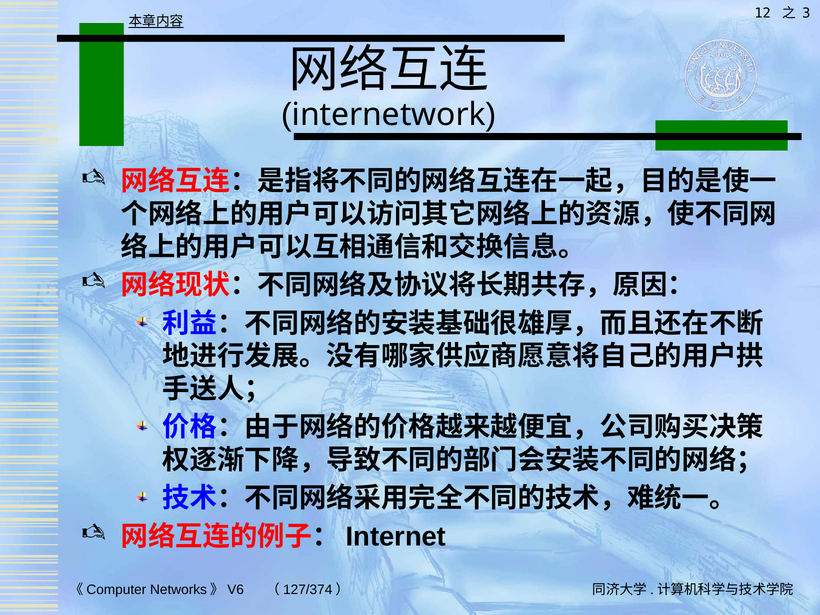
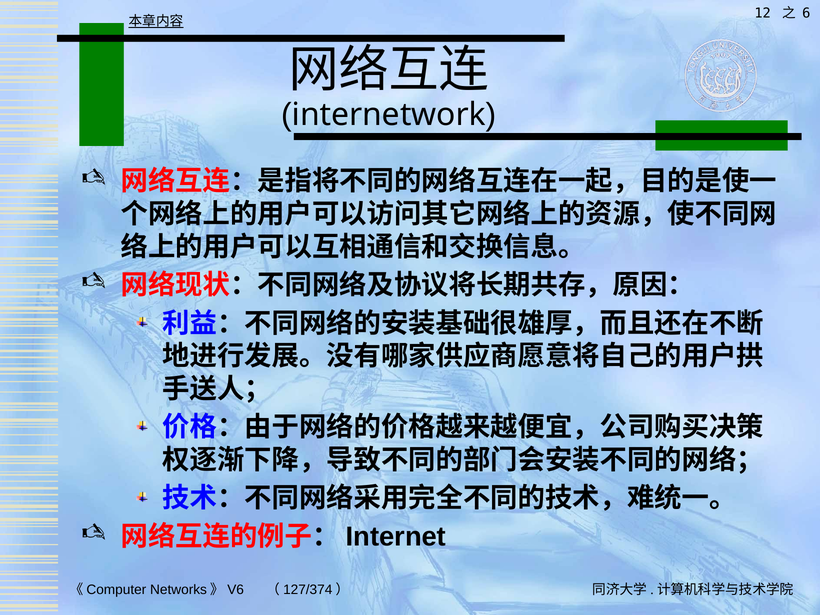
3: 3 -> 6
